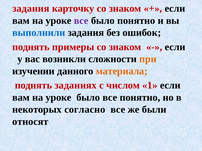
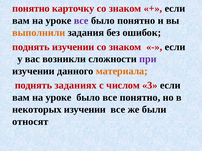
задания at (31, 9): задания -> понятно
выполнили colour: blue -> orange
поднять примеры: примеры -> изучении
при colour: orange -> purple
1: 1 -> 3
некоторых согласно: согласно -> изучении
